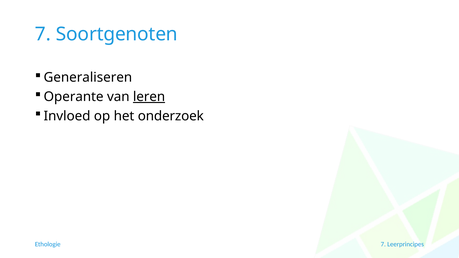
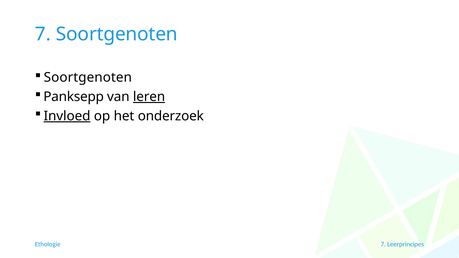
Generaliseren at (88, 78): Generaliseren -> Soortgenoten
Operante: Operante -> Panksepp
Invloed underline: none -> present
